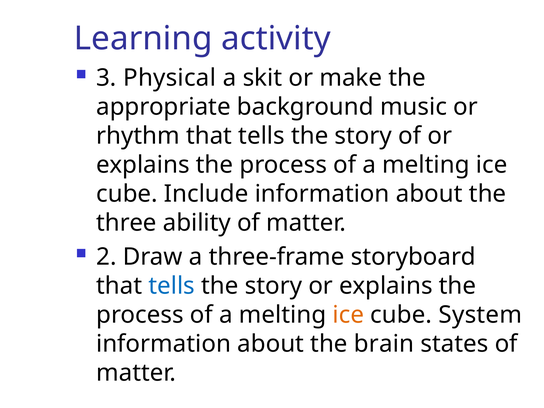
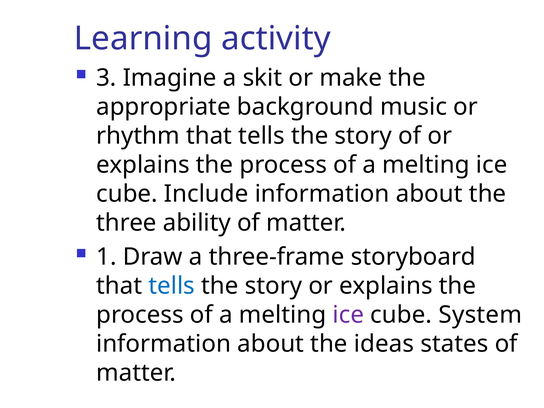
Physical: Physical -> Imagine
2: 2 -> 1
ice at (348, 315) colour: orange -> purple
brain: brain -> ideas
